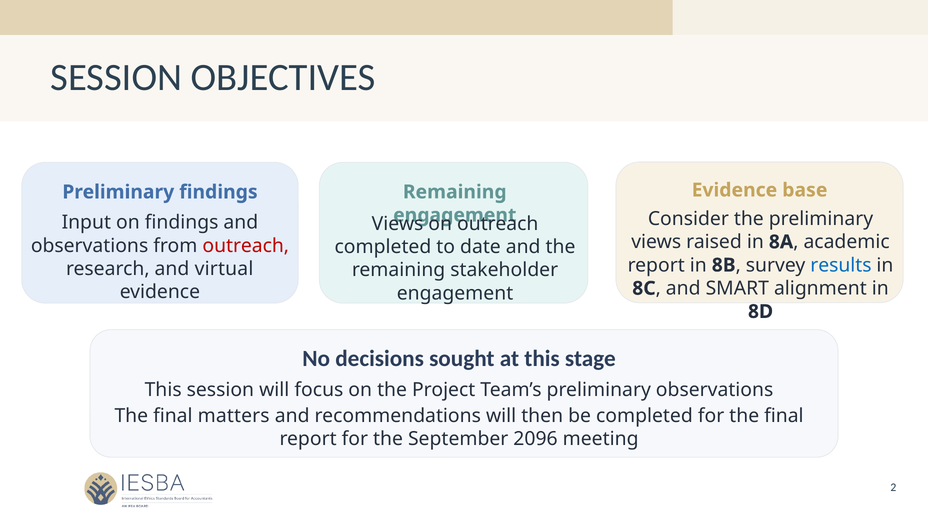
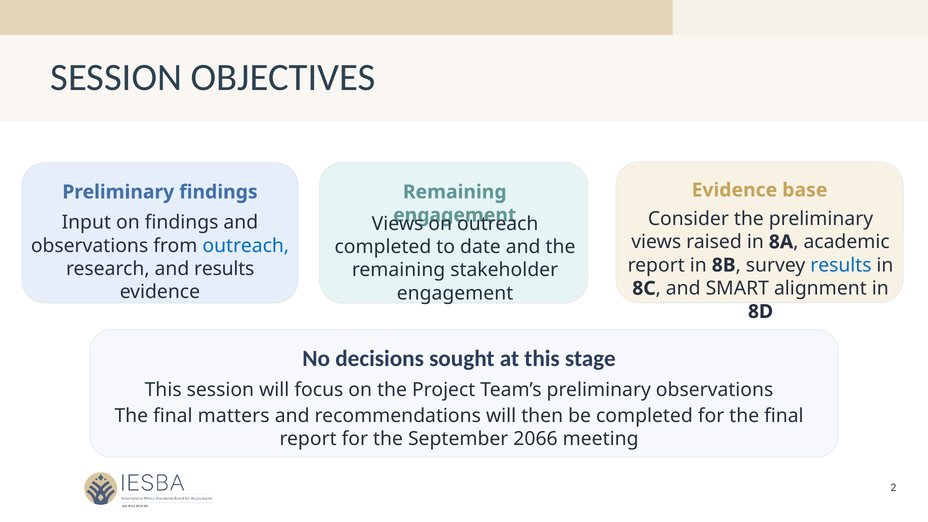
outreach at (246, 246) colour: red -> blue
and virtual: virtual -> results
2096: 2096 -> 2066
